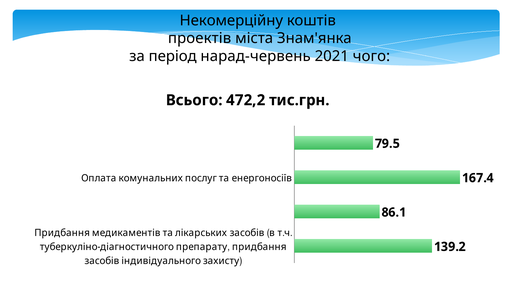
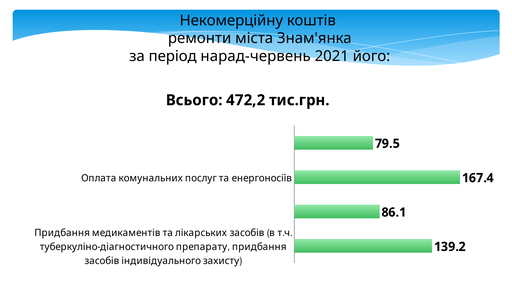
проектів: проектів -> ремонти
чого: чого -> його
